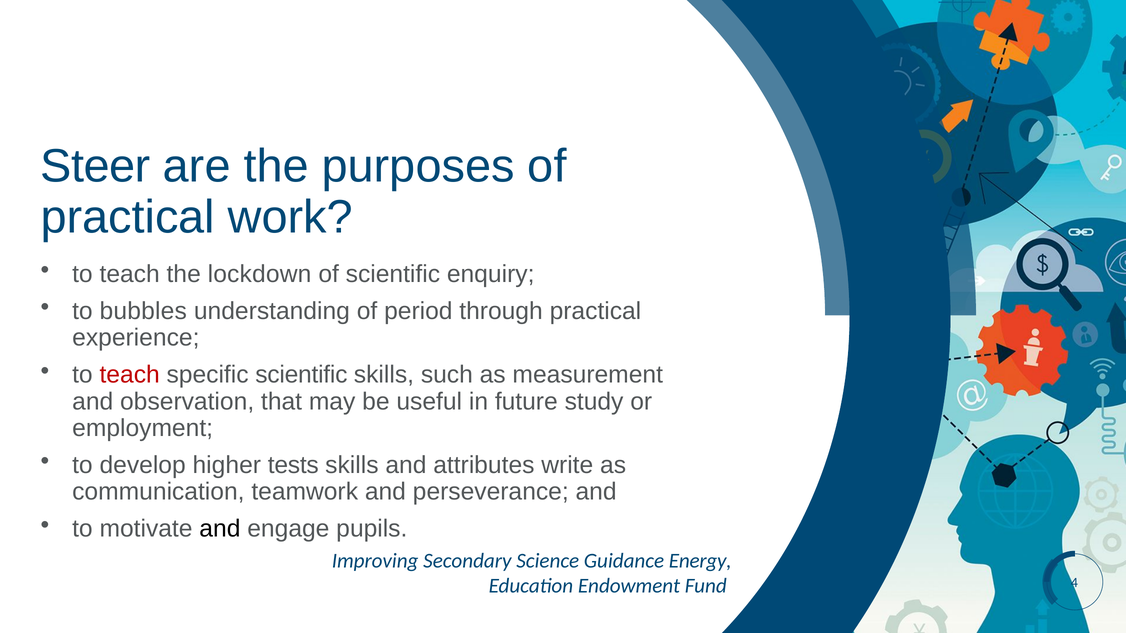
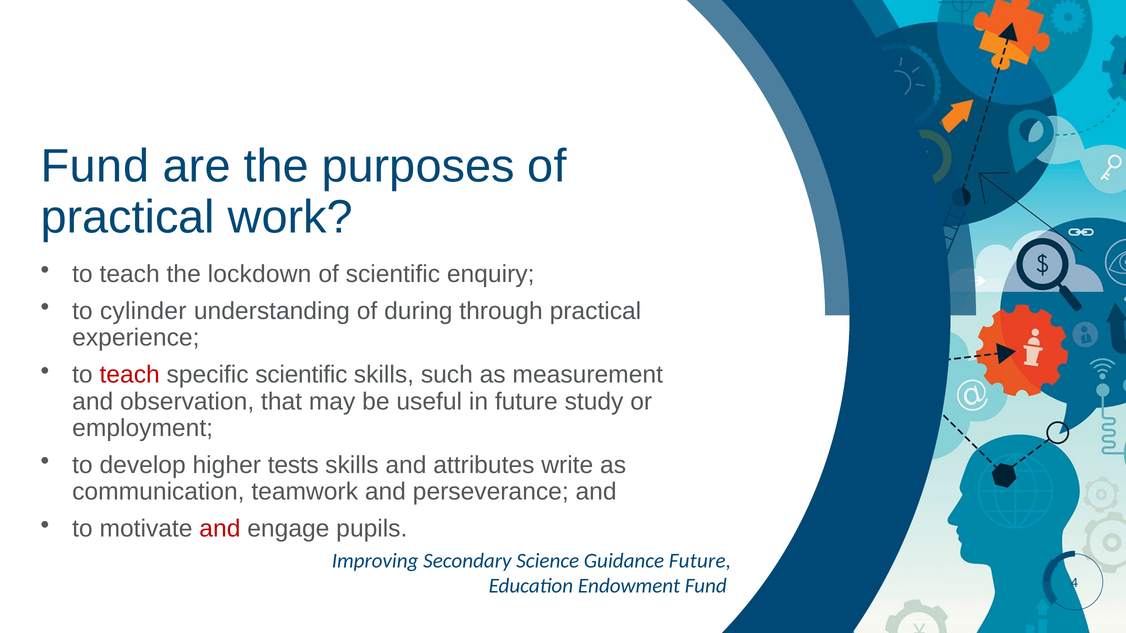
Steer at (95, 167): Steer -> Fund
bubbles: bubbles -> cylinder
period: period -> during
and at (220, 529) colour: black -> red
Guidance Energy: Energy -> Future
